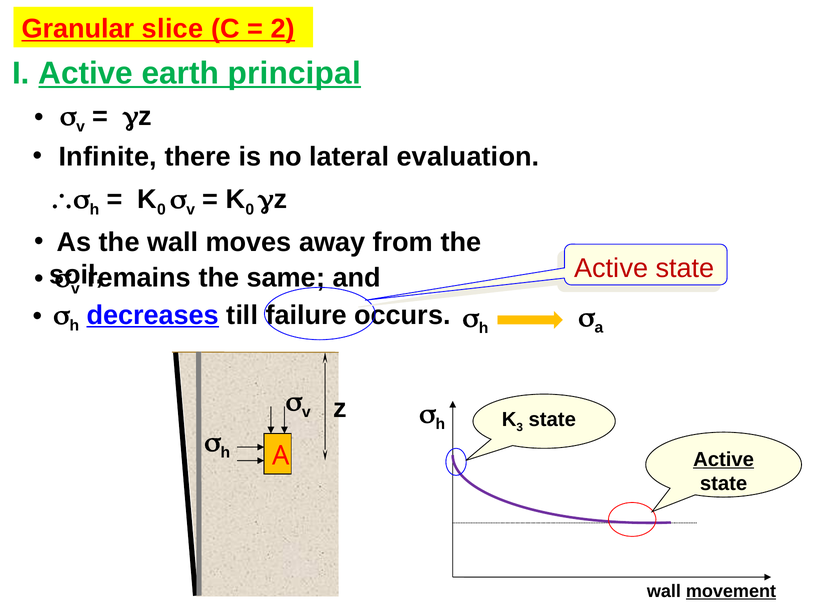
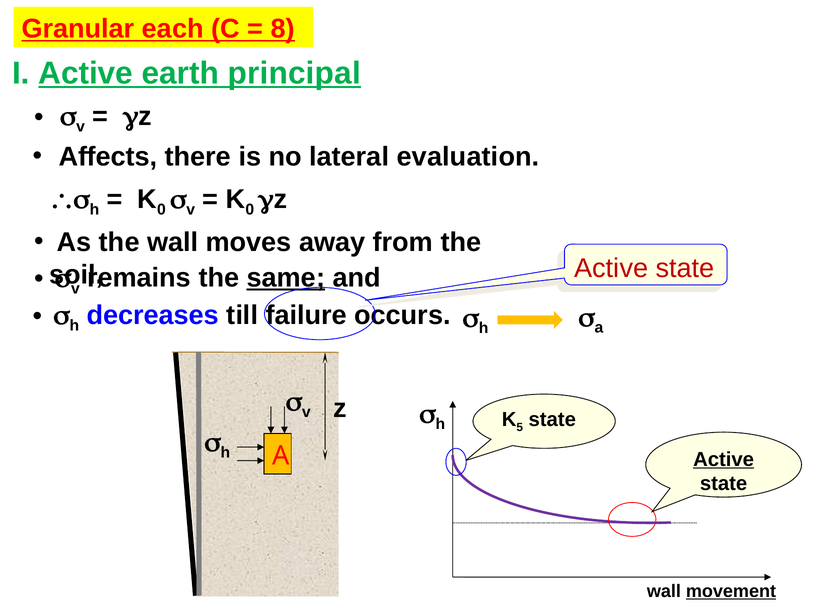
slice: slice -> each
2: 2 -> 8
Infinite: Infinite -> Affects
same underline: none -> present
decreases underline: present -> none
3: 3 -> 5
